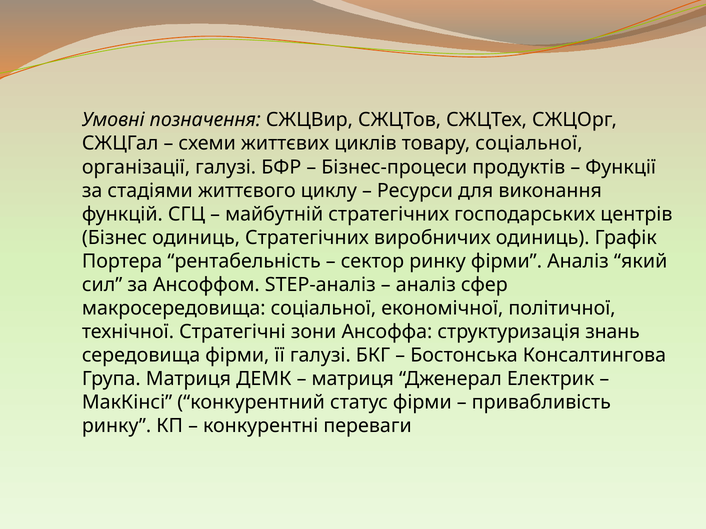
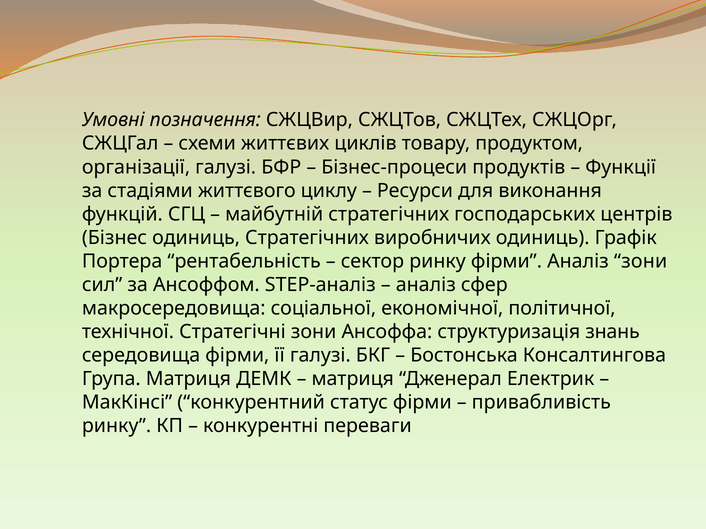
товару соціальної: соціальної -> продуктом
Аналіз який: який -> зони
